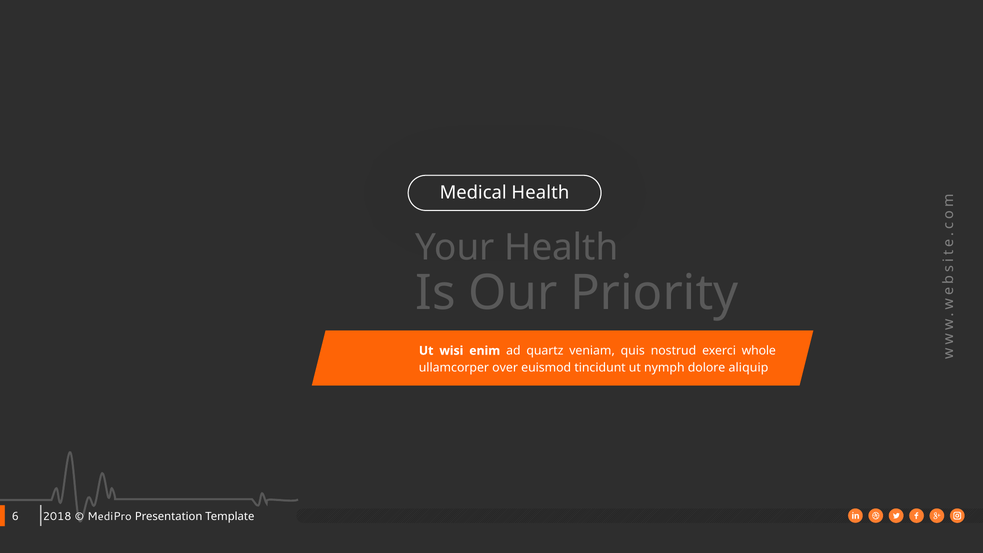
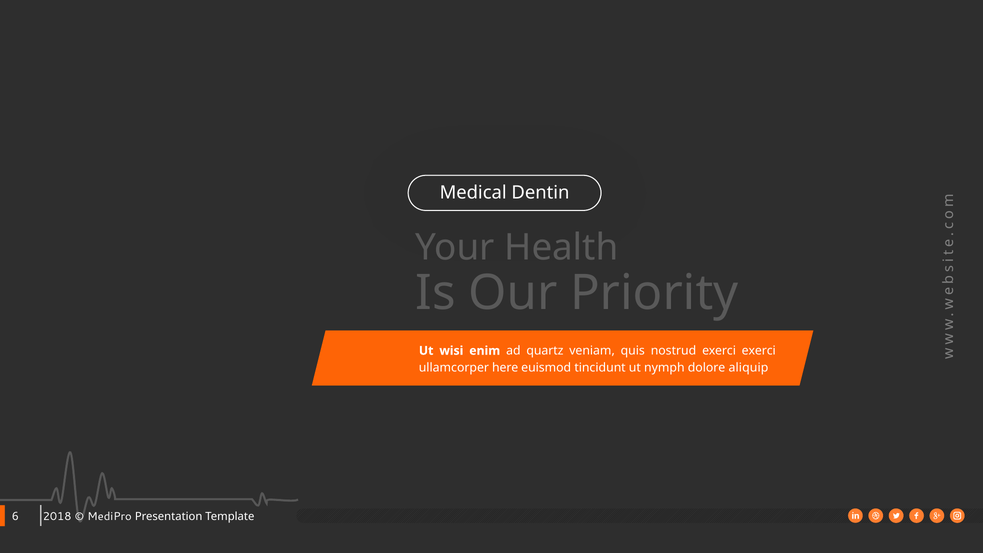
Medical Health: Health -> Dentin
exerci whole: whole -> exerci
over: over -> here
